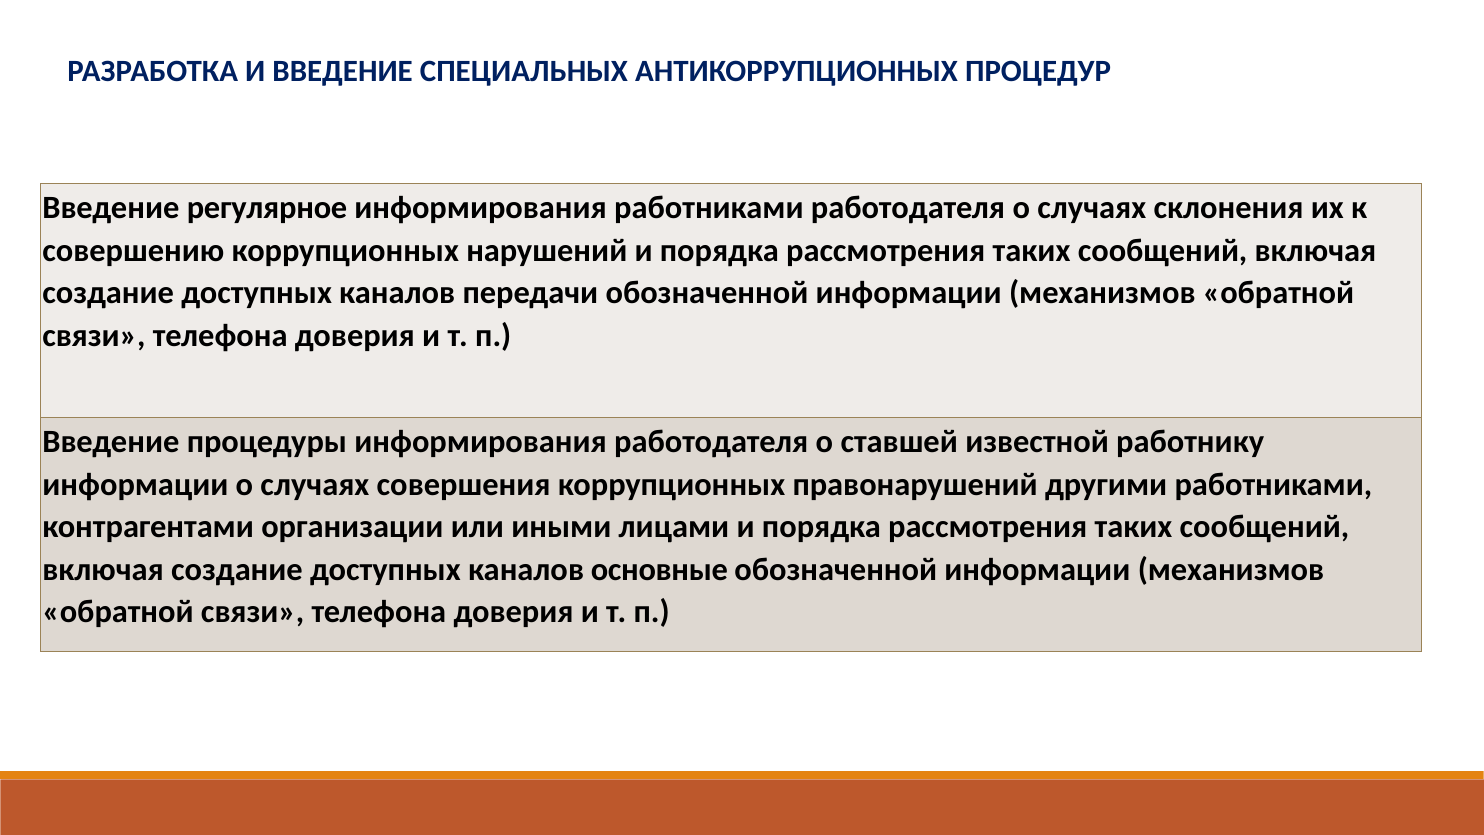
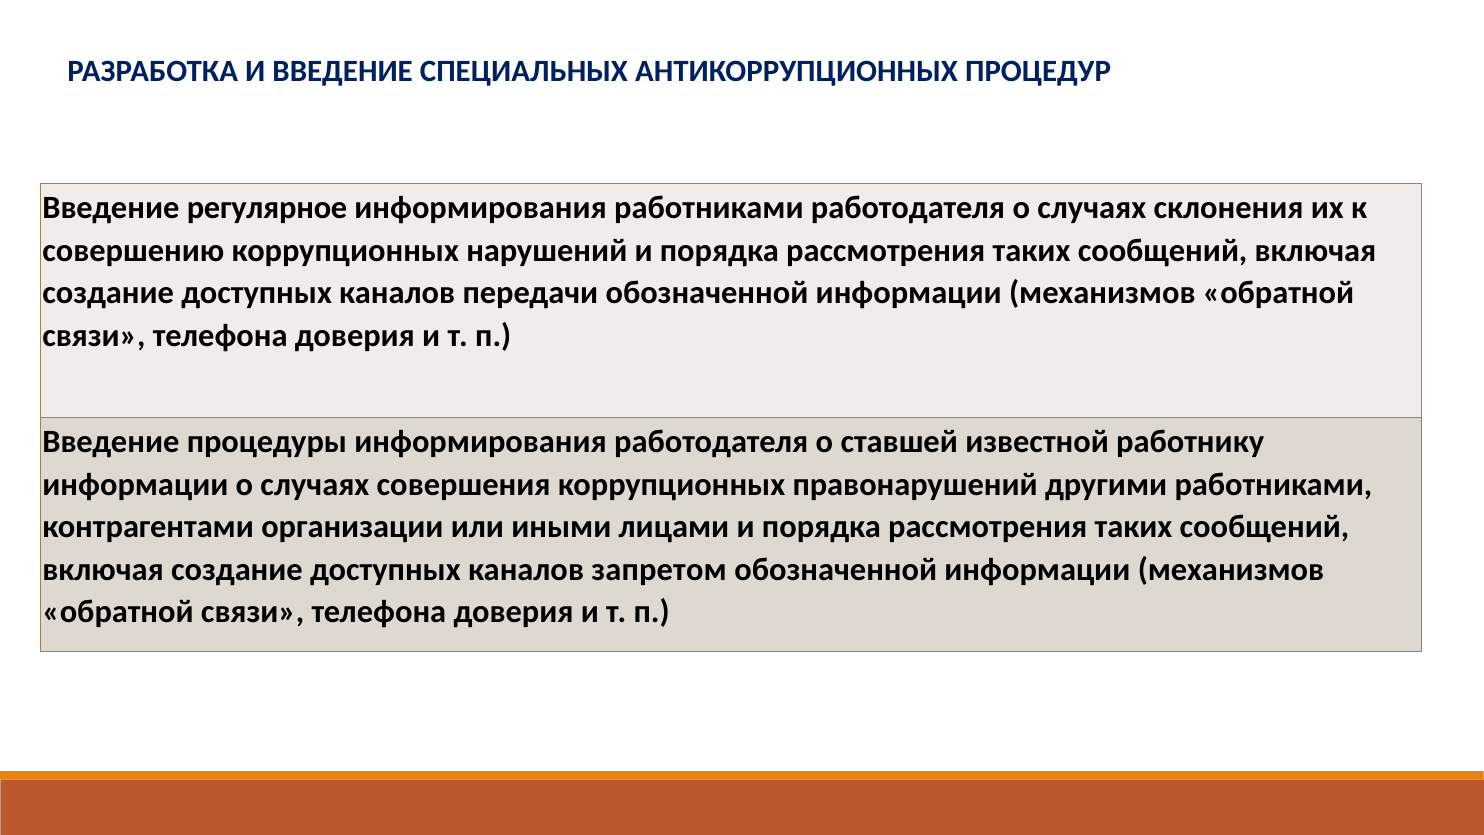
основные: основные -> запретом
